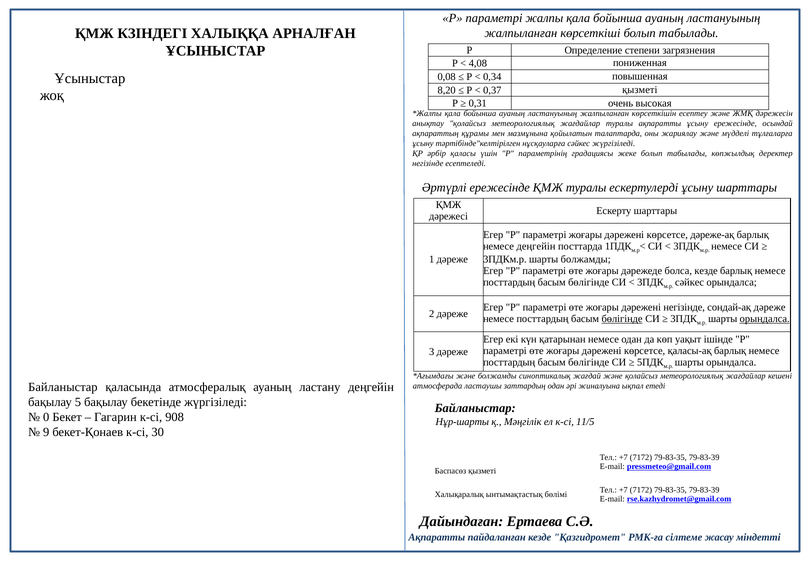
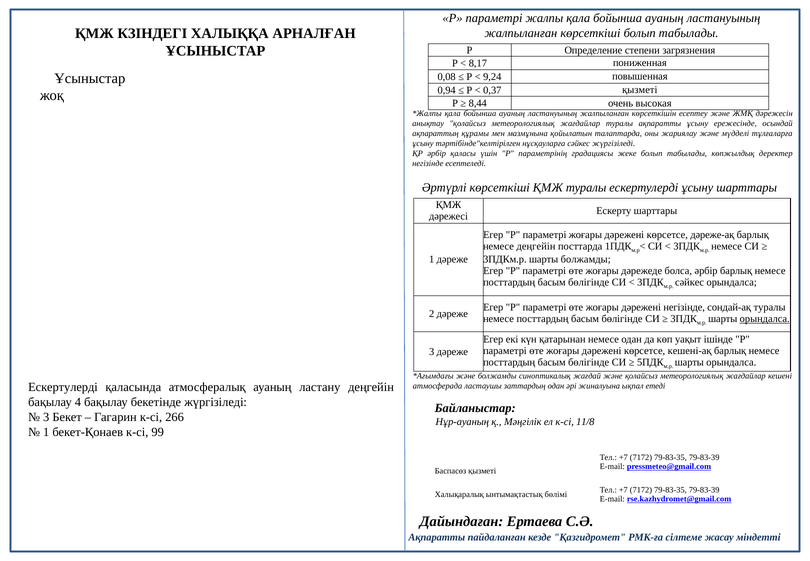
4,08: 4,08 -> 8,17
0,34: 0,34 -> 9,24
8,20: 8,20 -> 0,94
0,31: 0,31 -> 8,44
Әртүрлі ережесінде: ережесінде -> көрсеткіші
болса кезде: кезде -> әрбір
сондай-ақ дәреже: дәреже -> туралы
бөлігінде at (622, 319) underline: present -> none
қаласы-ақ: қаласы-ақ -> кешені-ақ
Байланыстар at (63, 387): Байланыстар -> Ескертулерді
5: 5 -> 4
0 at (46, 417): 0 -> 3
908: 908 -> 266
Нұр-шарты: Нұр-шарты -> Нұр-ауаның
11/5: 11/5 -> 11/8
9 at (46, 432): 9 -> 1
30: 30 -> 99
